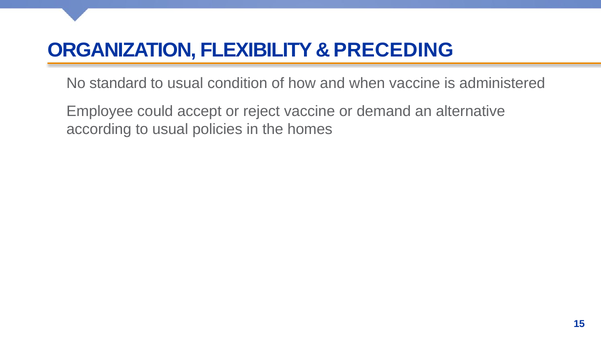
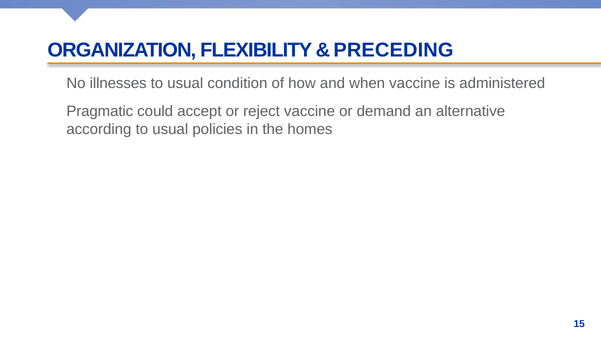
standard: standard -> illnesses
Employee: Employee -> Pragmatic
